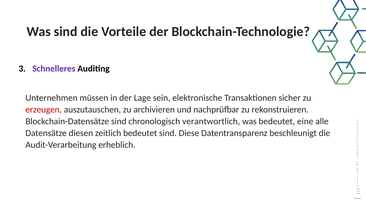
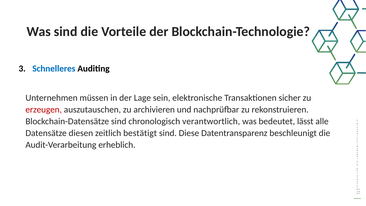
Schnelleres colour: purple -> blue
eine: eine -> lässt
zeitlich bedeutet: bedeutet -> bestätigt
